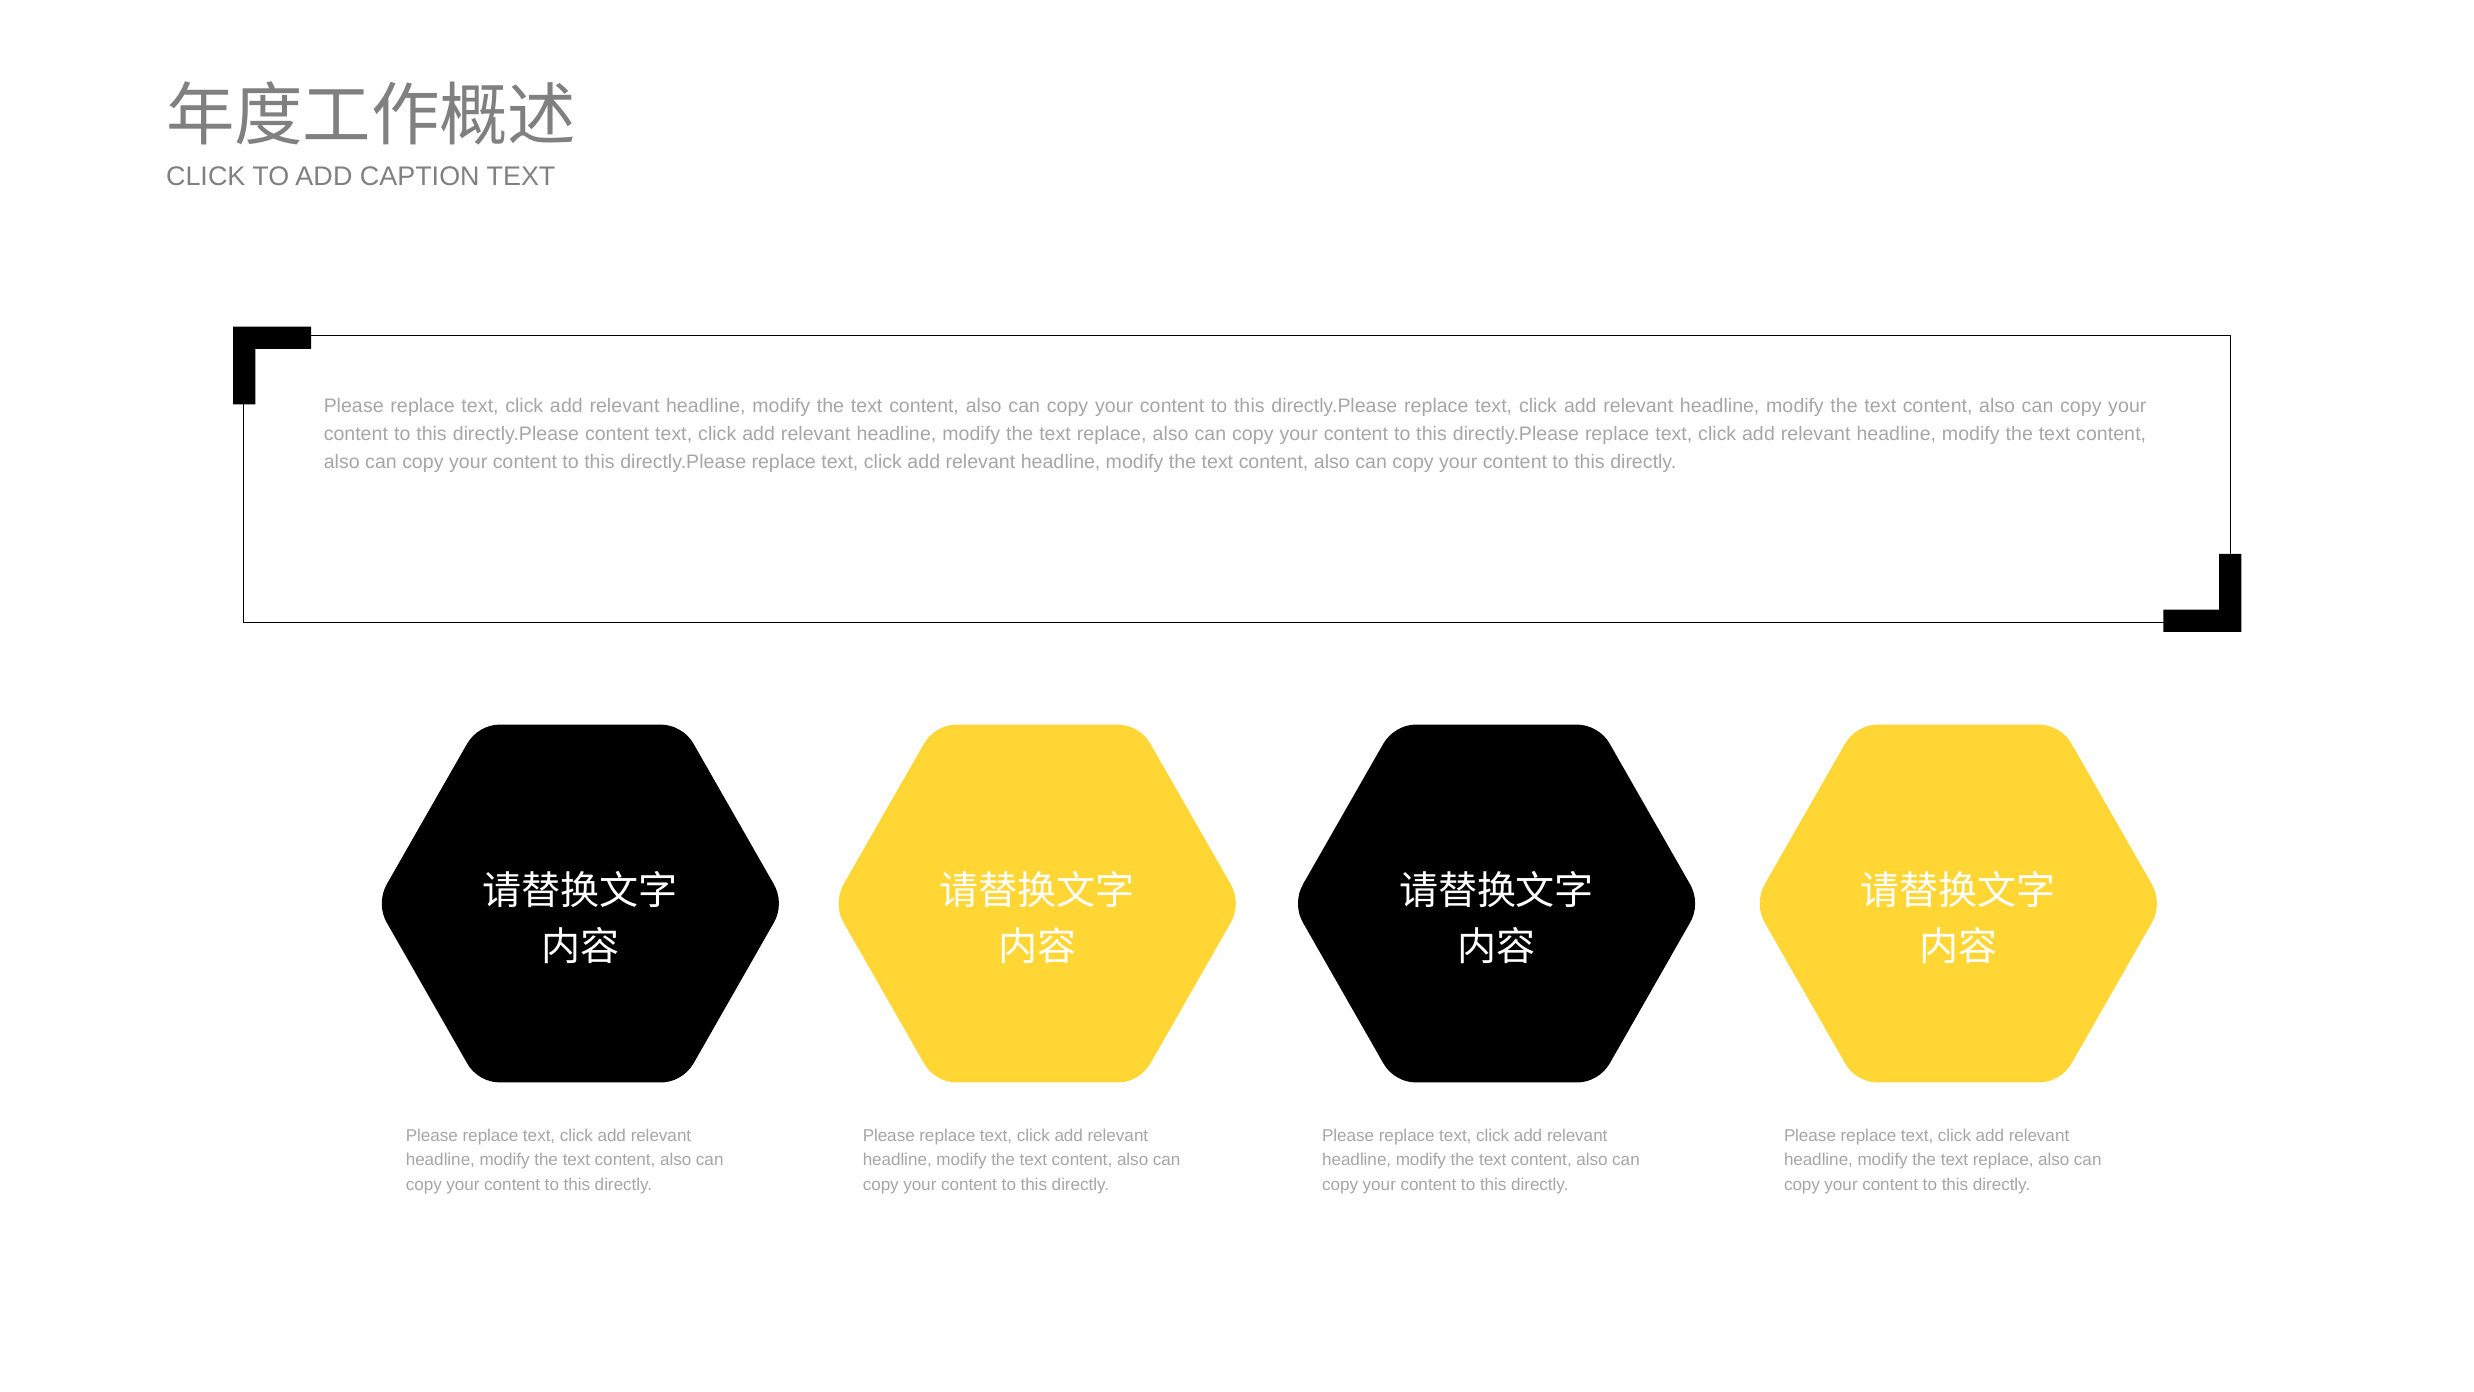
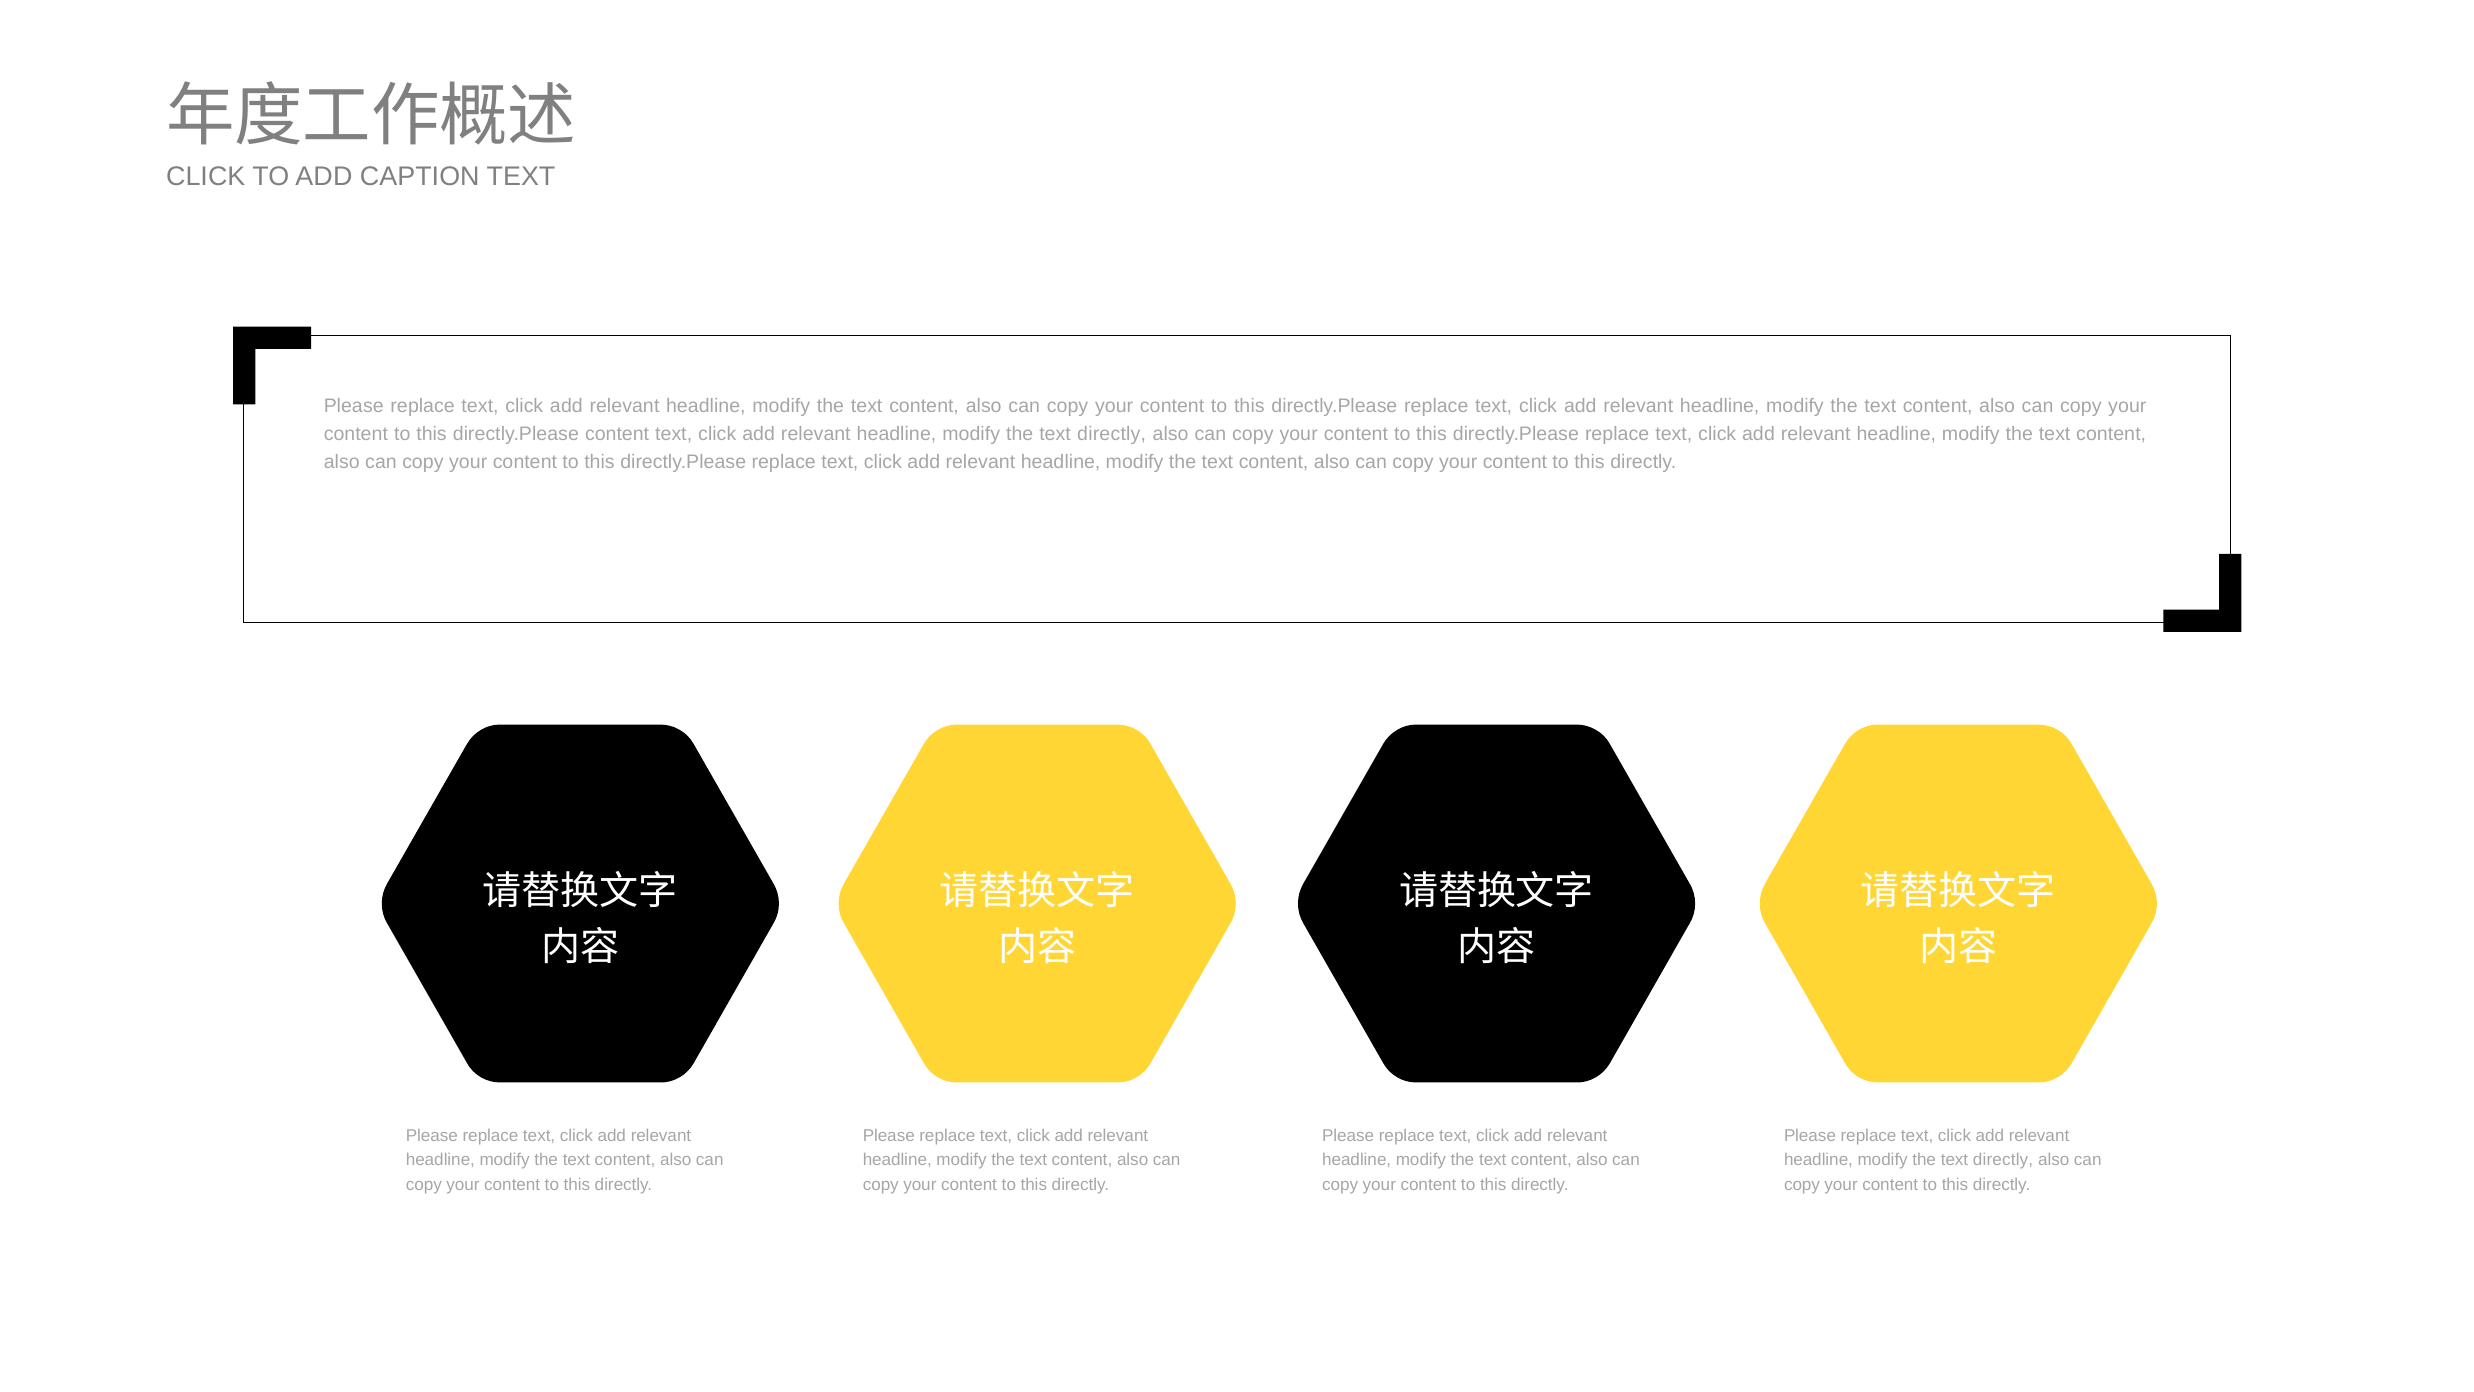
replace at (1112, 434): replace -> directly
replace at (2003, 1160): replace -> directly
